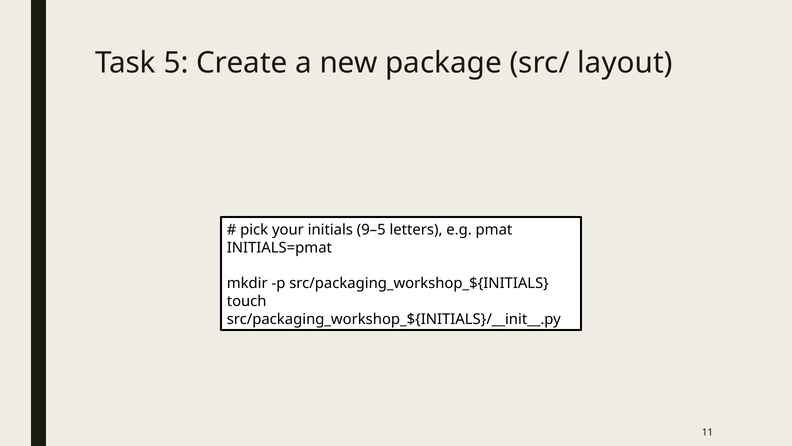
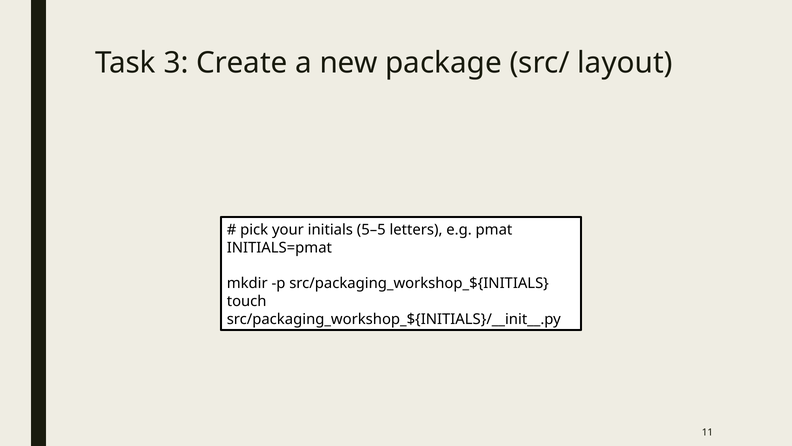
5: 5 -> 3
9–5: 9–5 -> 5–5
